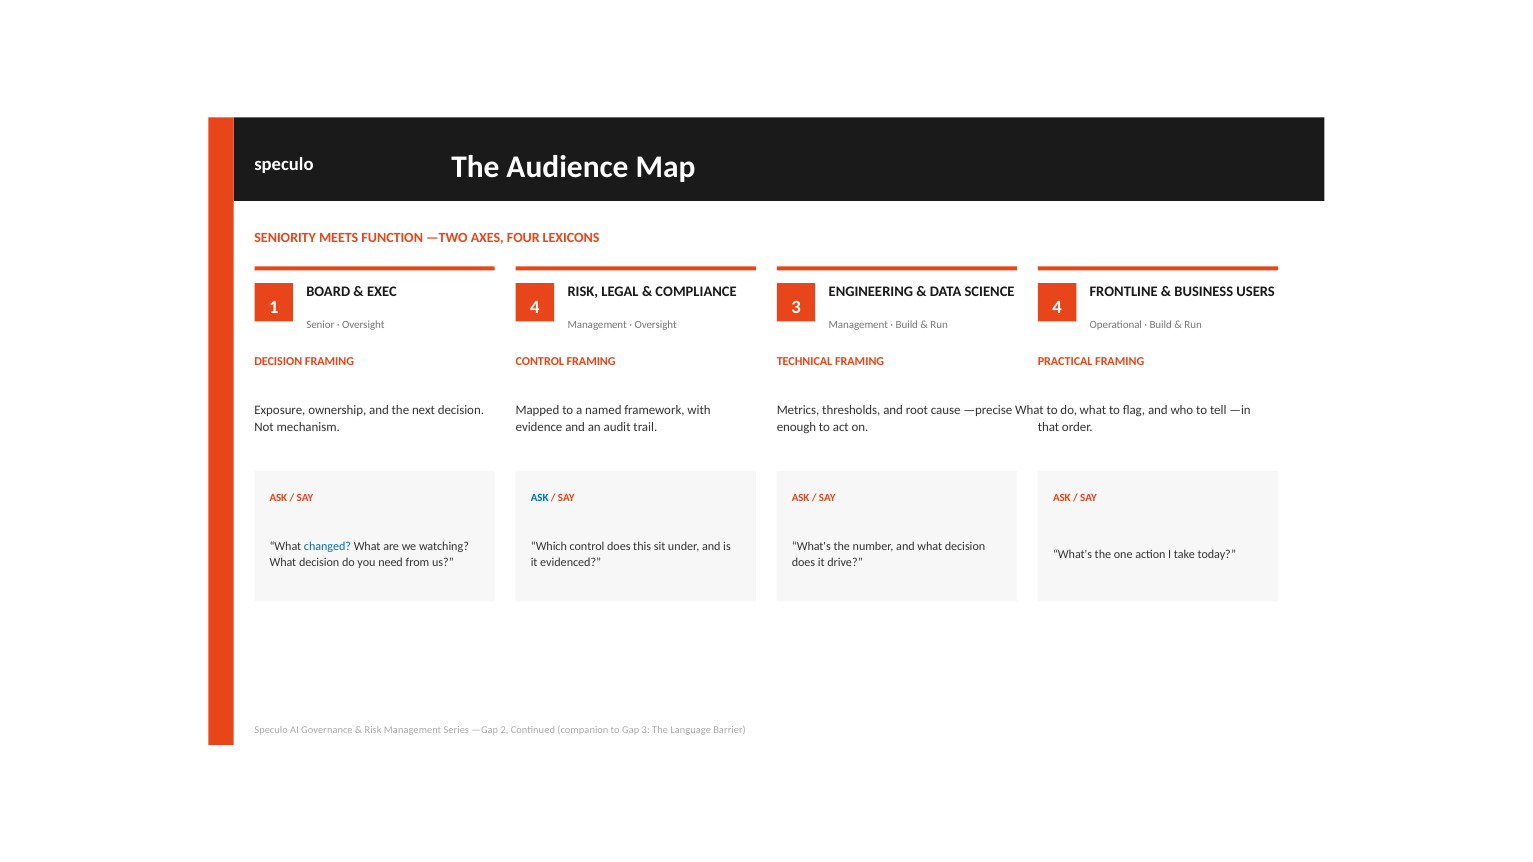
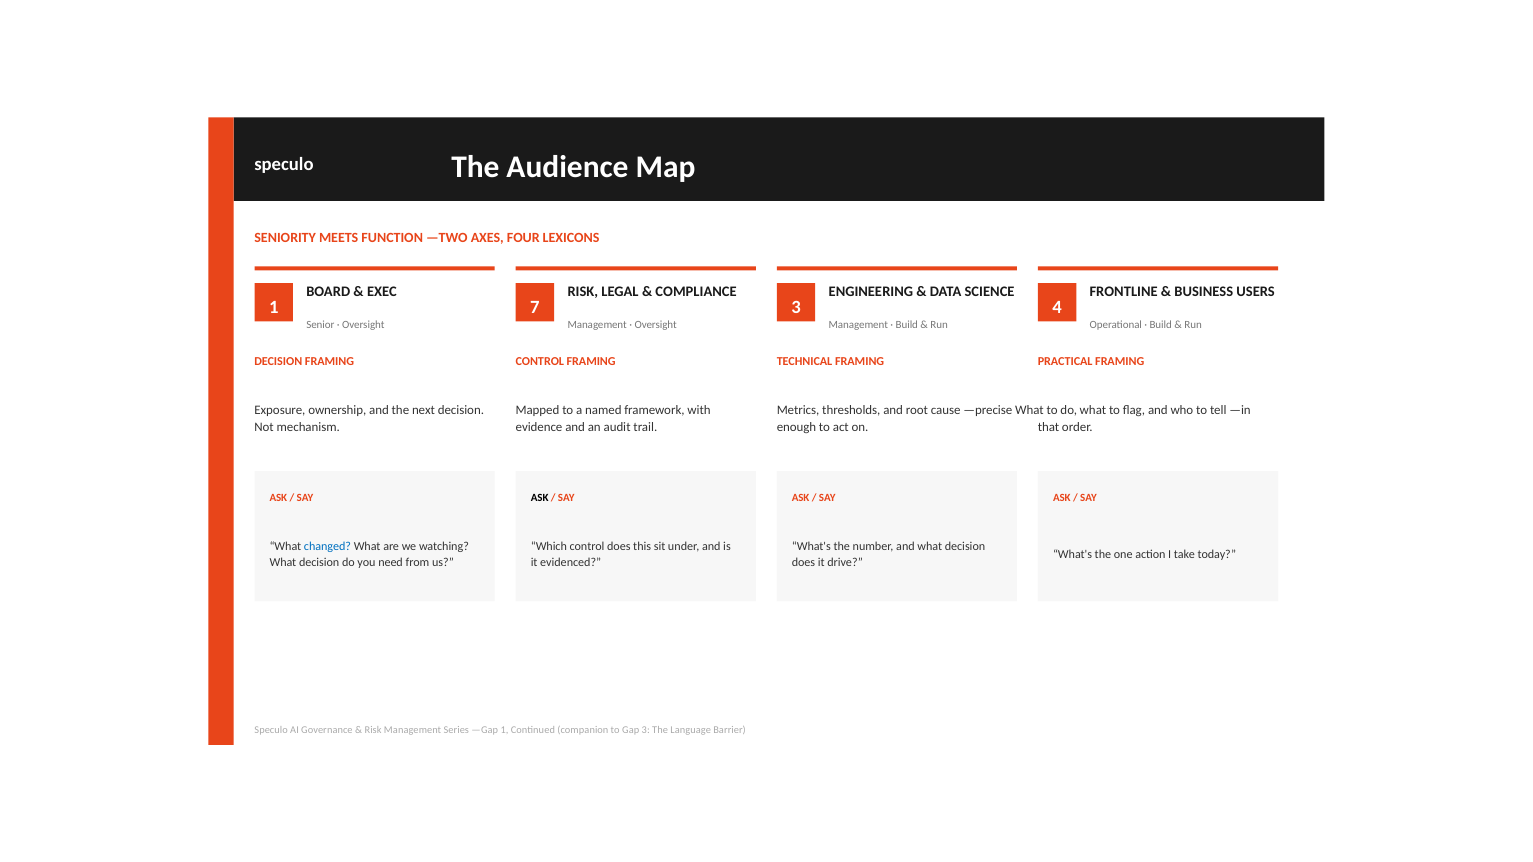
1 4: 4 -> 7
ASK at (540, 499) colour: blue -> black
—Gap 2: 2 -> 1
